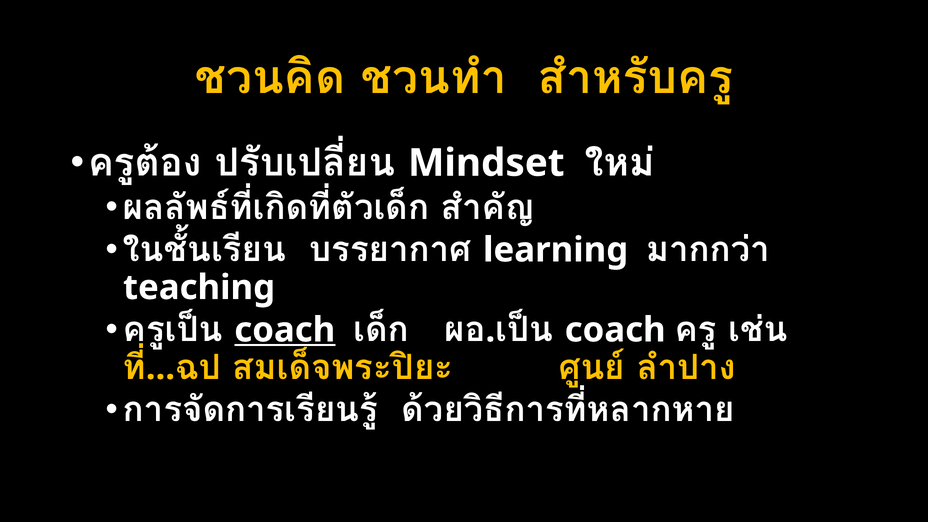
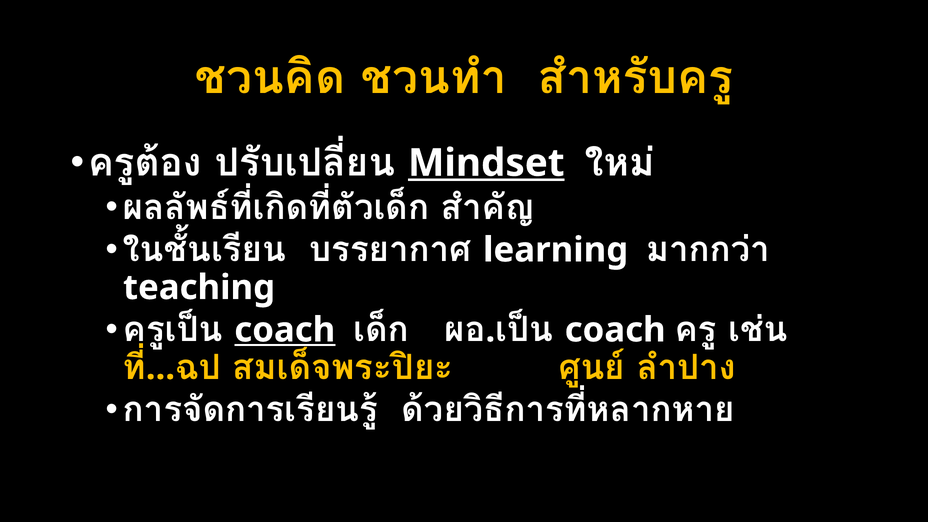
Mindset underline: none -> present
